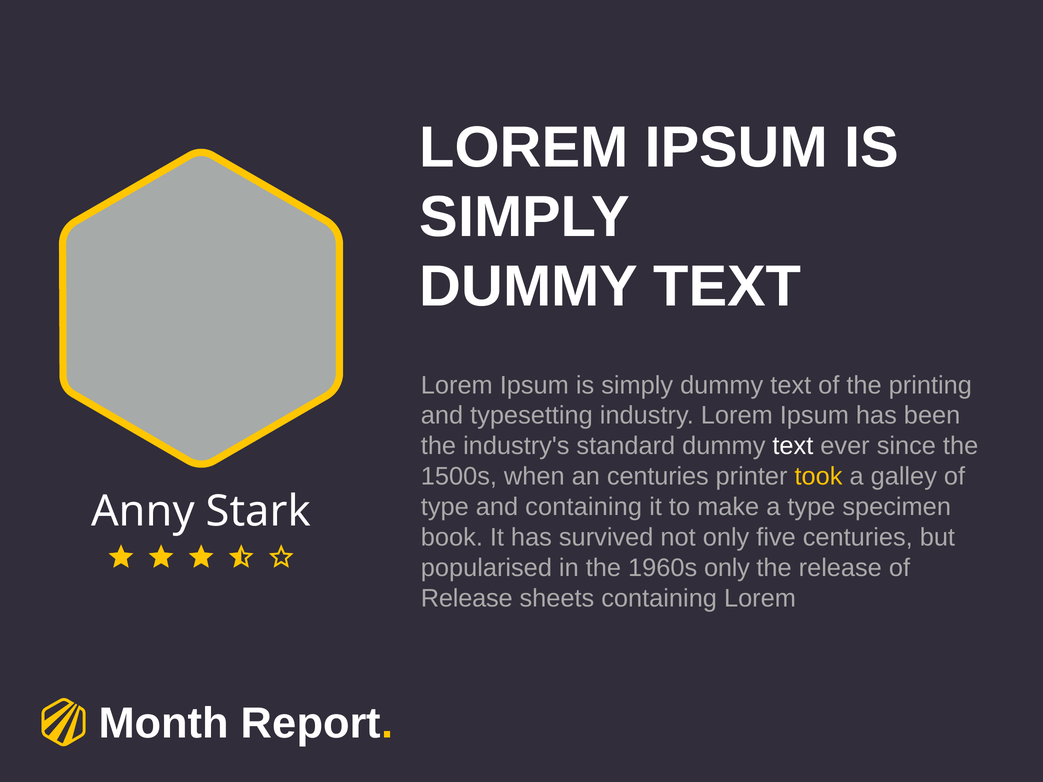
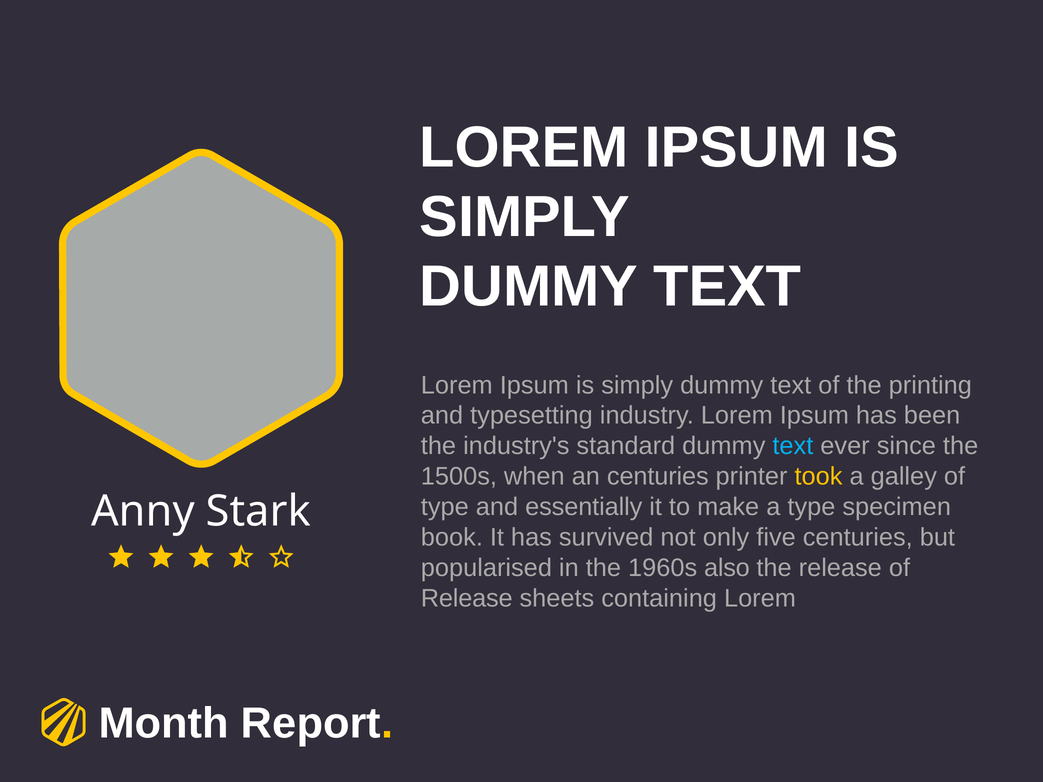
text at (793, 446) colour: white -> light blue
and containing: containing -> essentially
1960s only: only -> also
